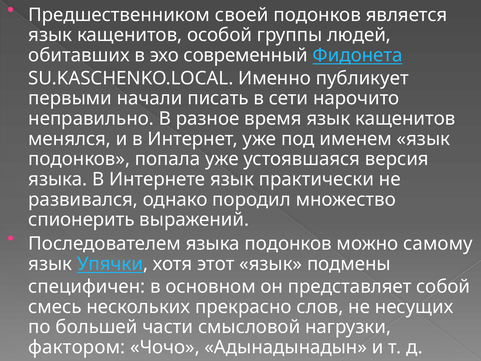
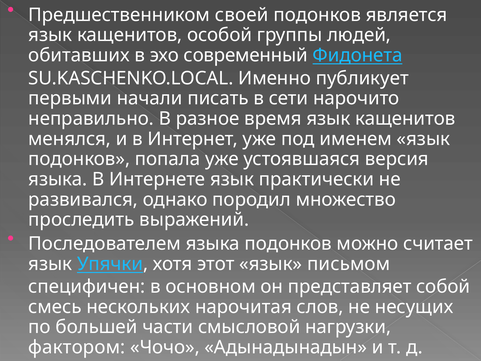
спионерить: спионерить -> проследить
самому: самому -> считает
подмены: подмены -> письмом
прекрасно: прекрасно -> нарочитая
